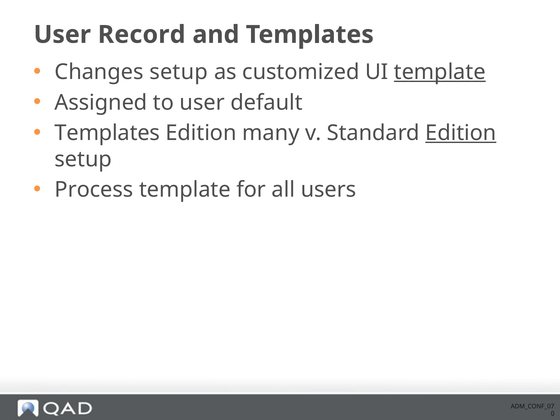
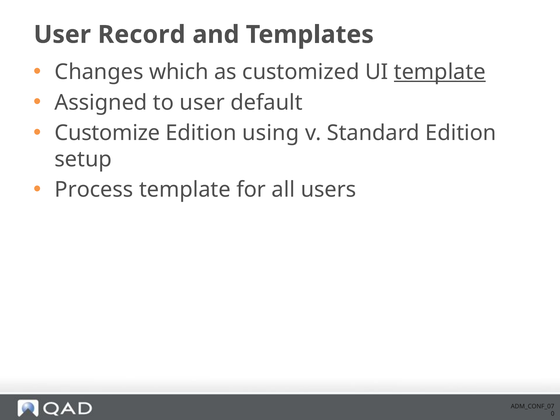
Changes setup: setup -> which
Templates at (107, 133): Templates -> Customize
many: many -> using
Edition at (461, 133) underline: present -> none
